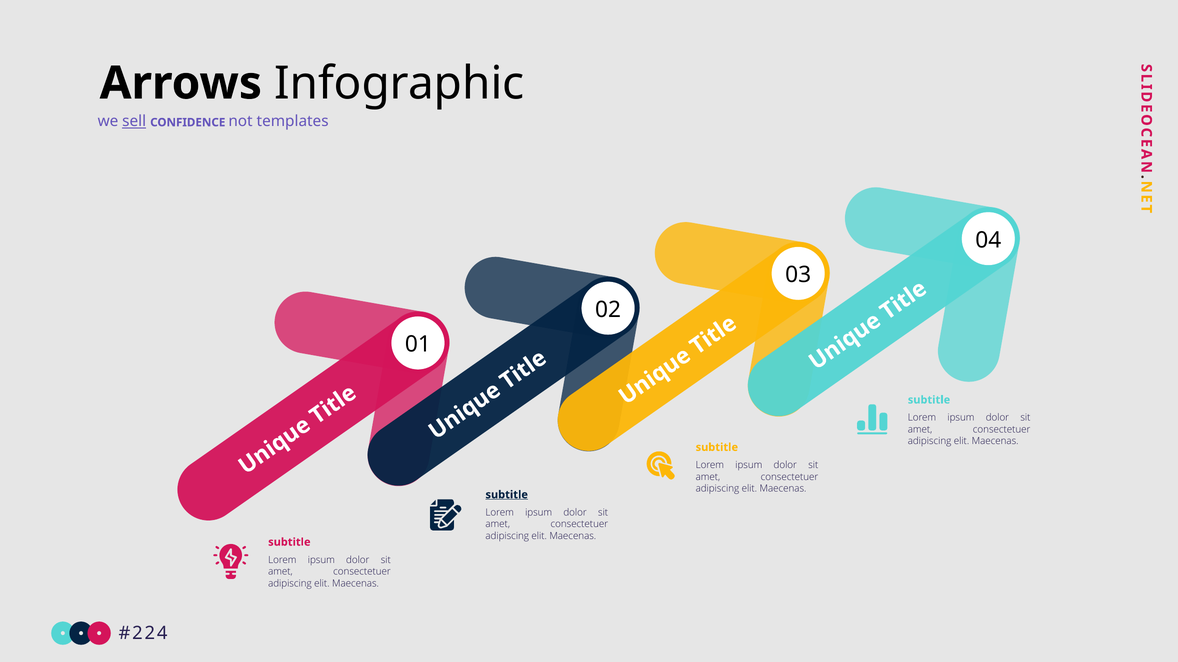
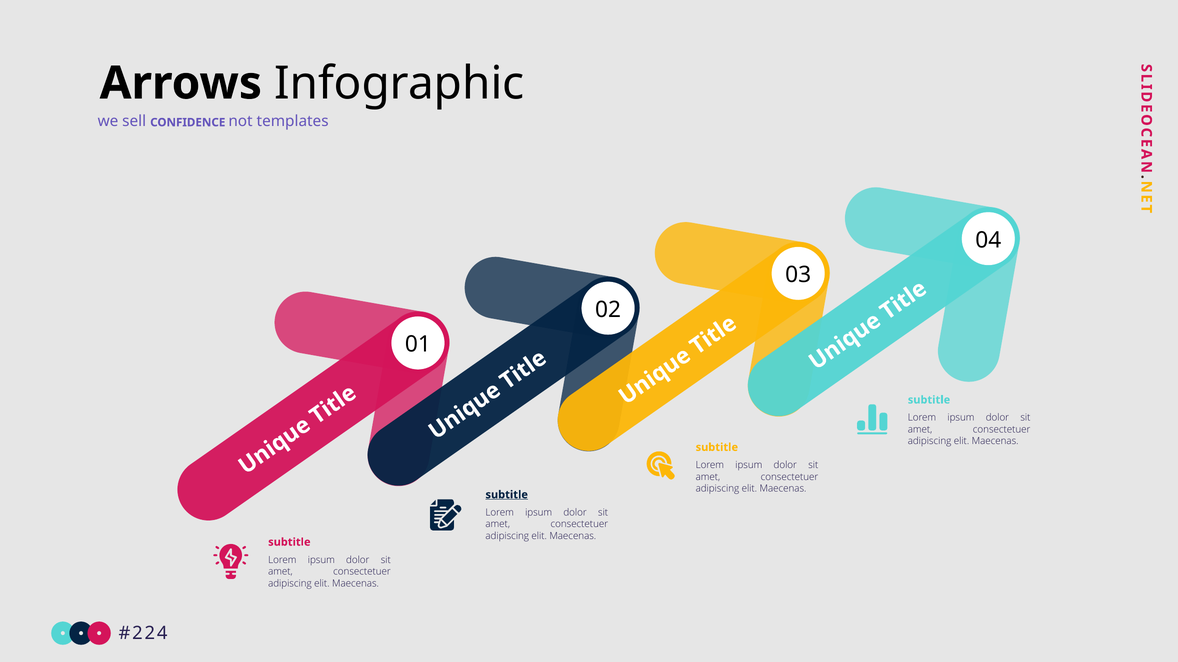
sell underline: present -> none
